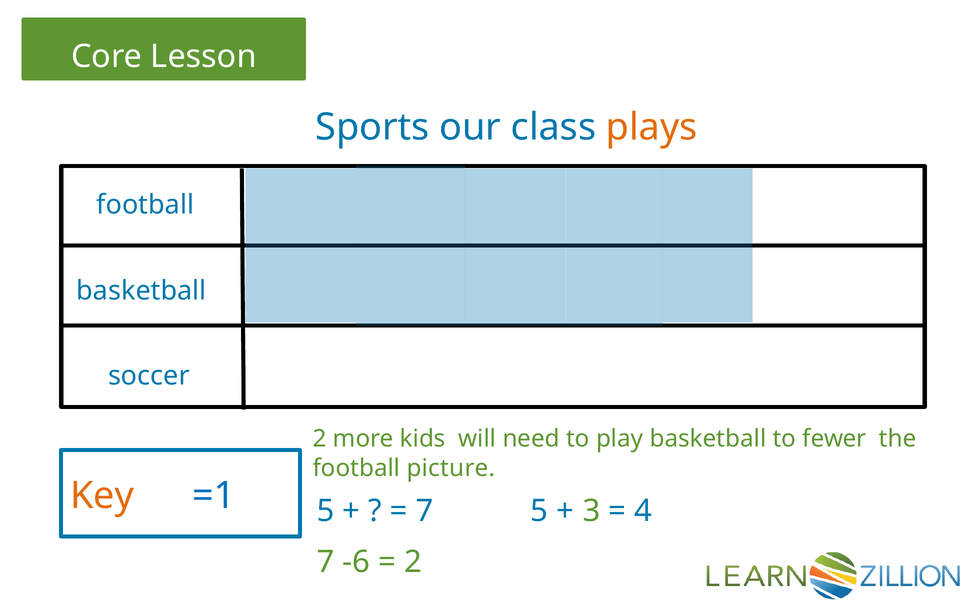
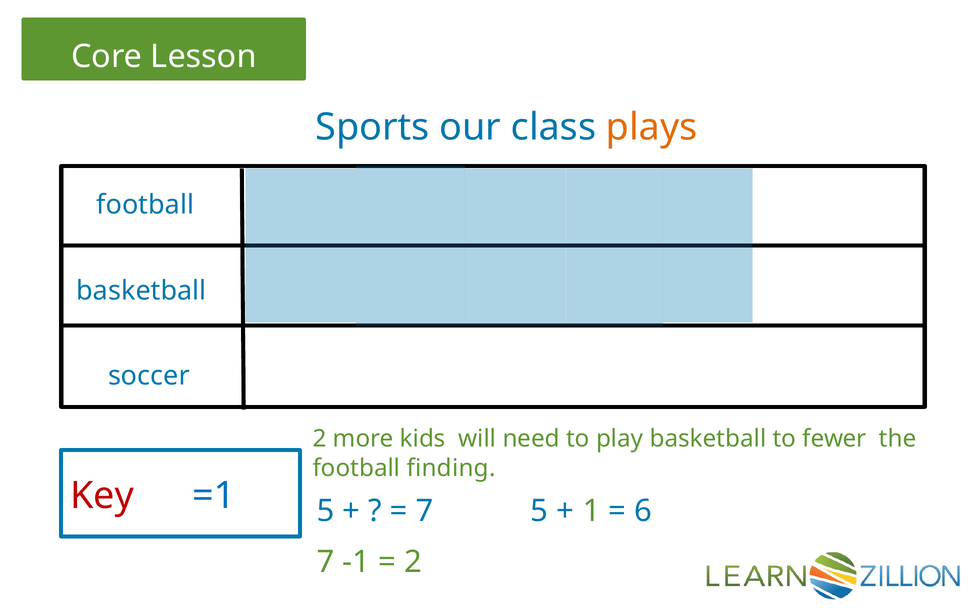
picture: picture -> finding
Key colour: orange -> red
3: 3 -> 1
4: 4 -> 6
-6: -6 -> -1
